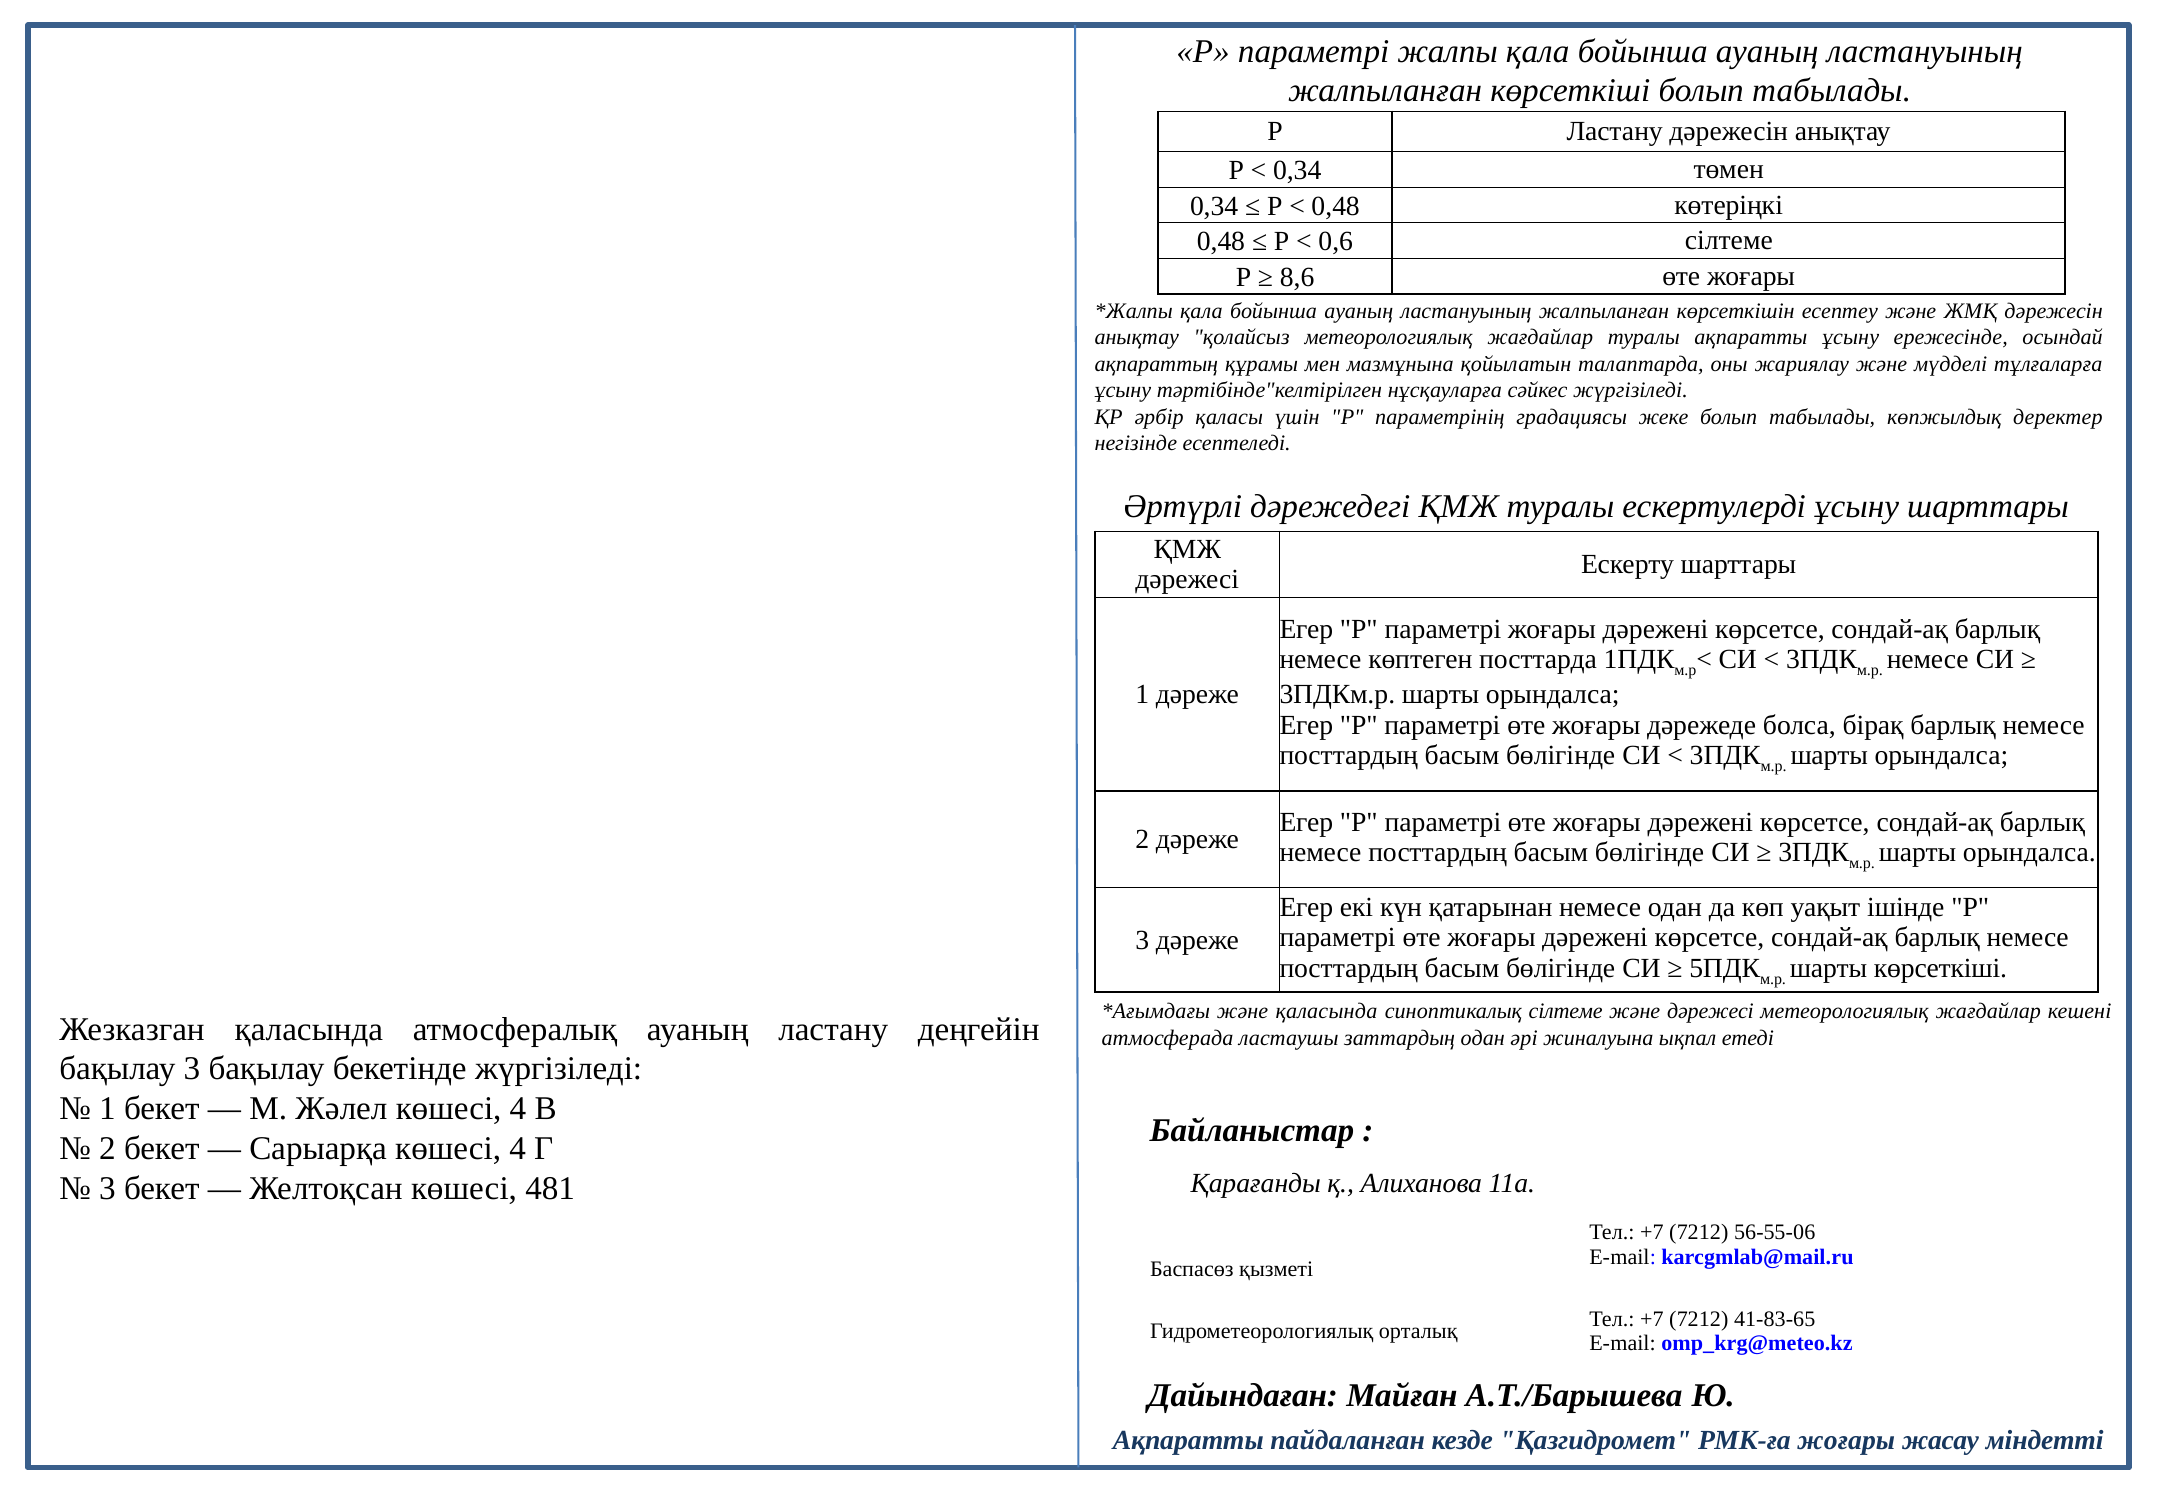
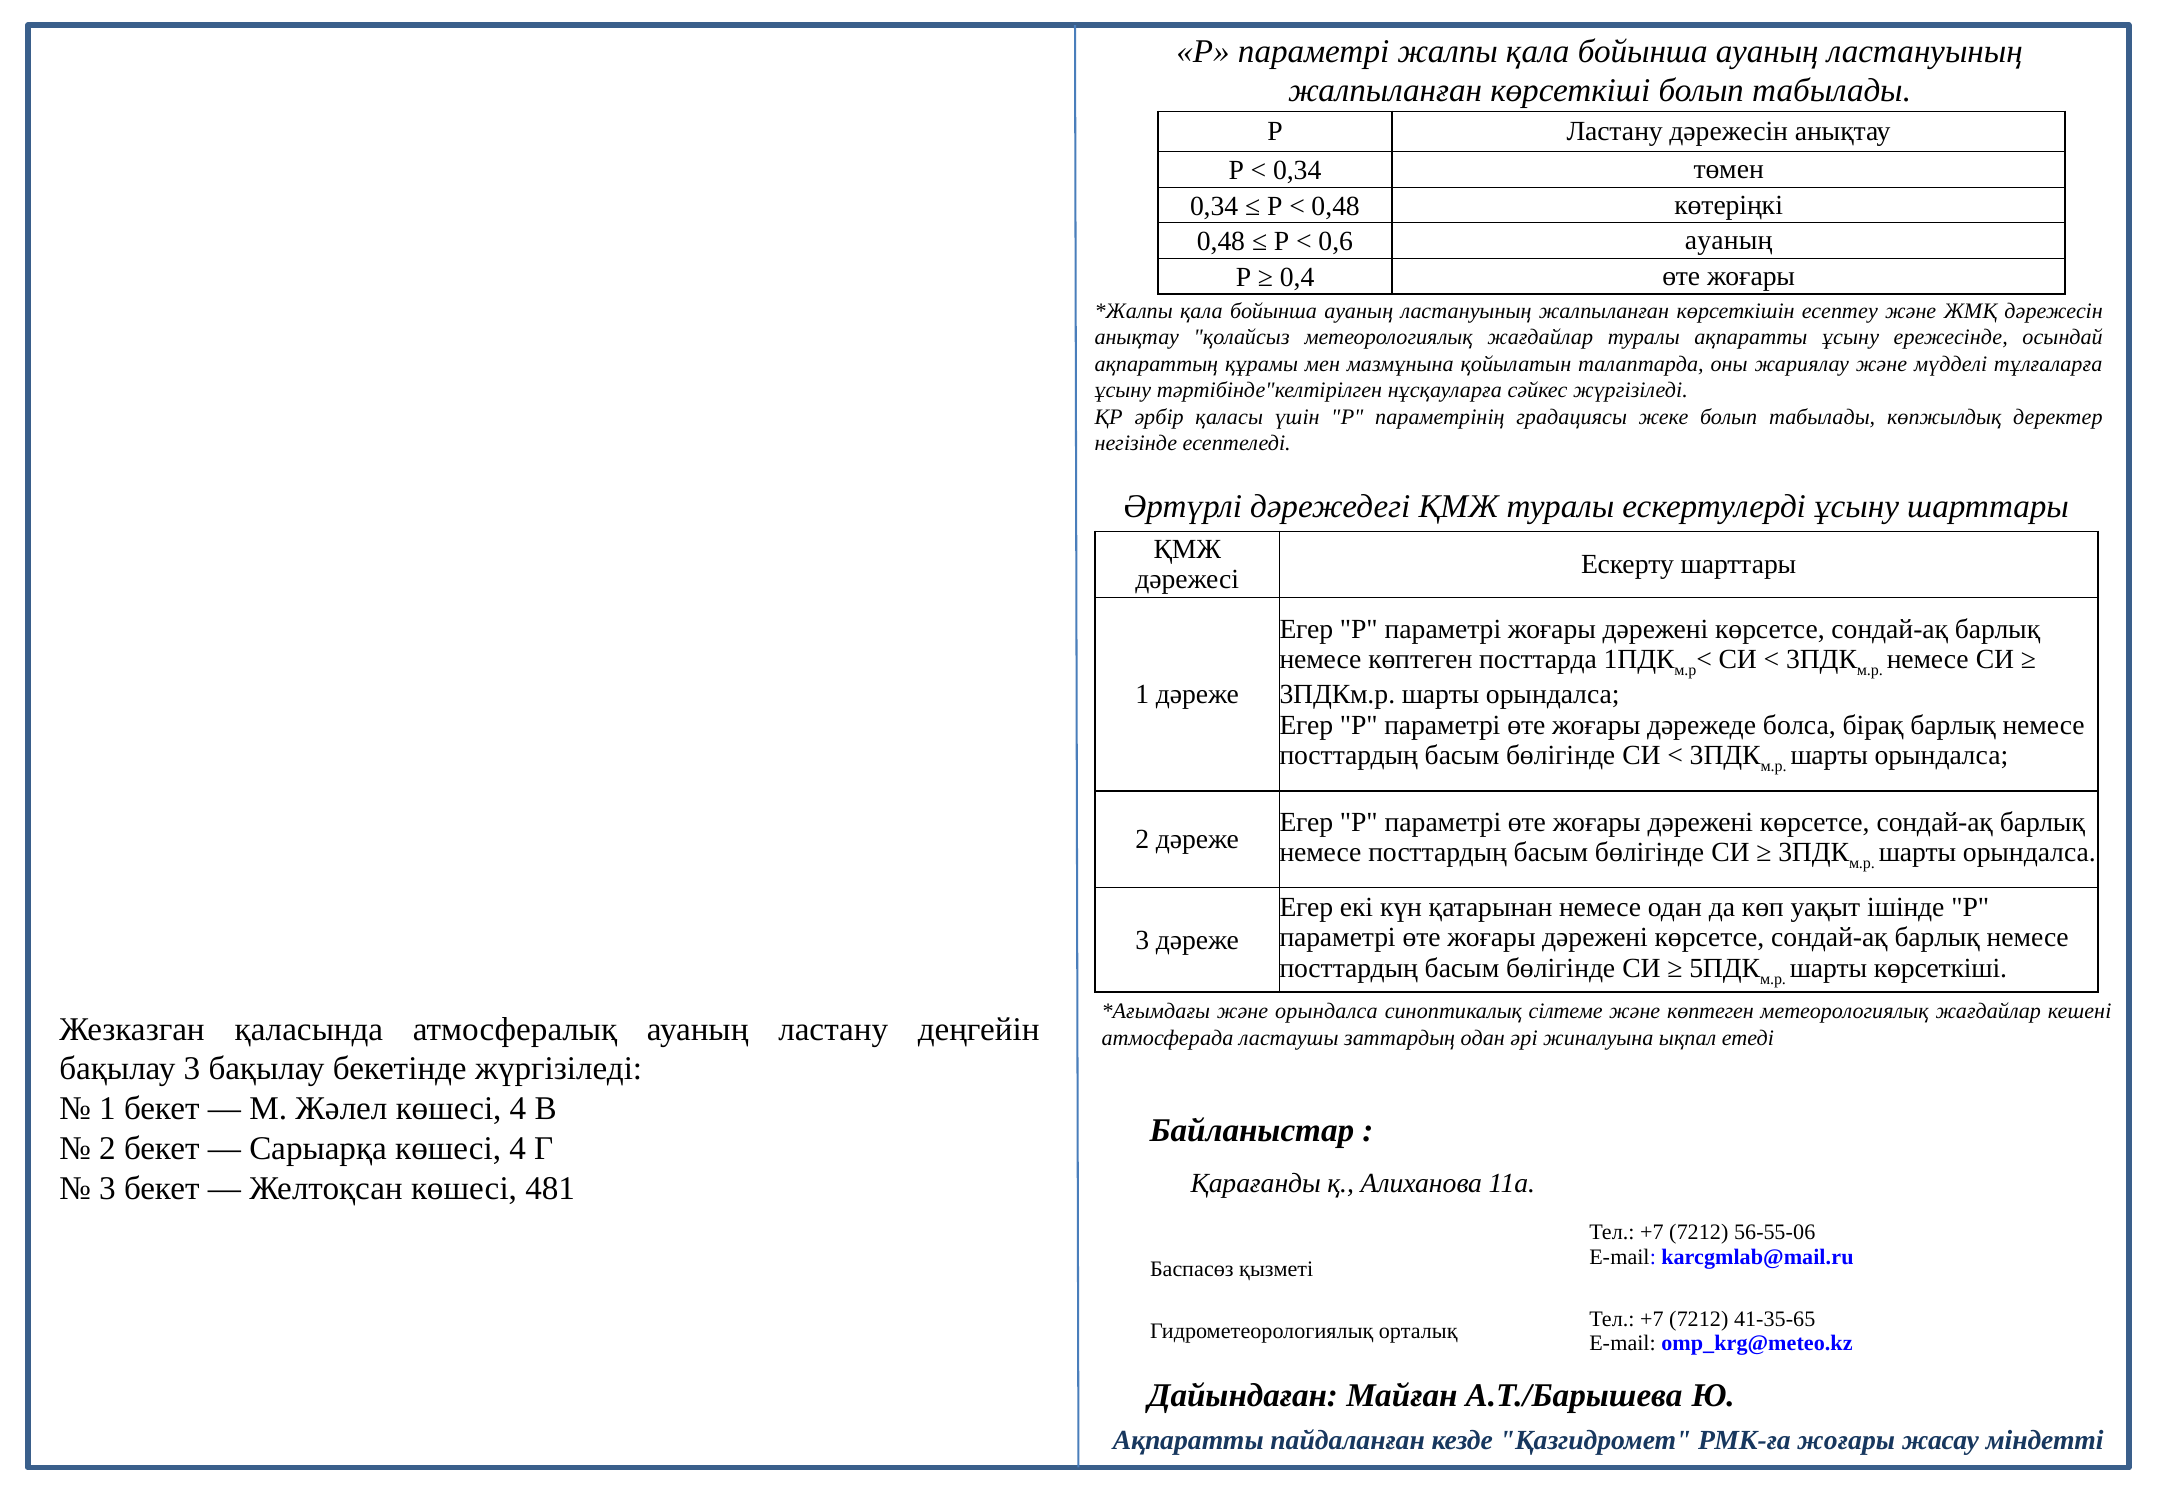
0,6 сілтеме: сілтеме -> ауаның
8,6: 8,6 -> 0,4
және қаласында: қаласында -> орындалса
және дәрежесі: дәрежесі -> көптеген
41-83-65: 41-83-65 -> 41-35-65
